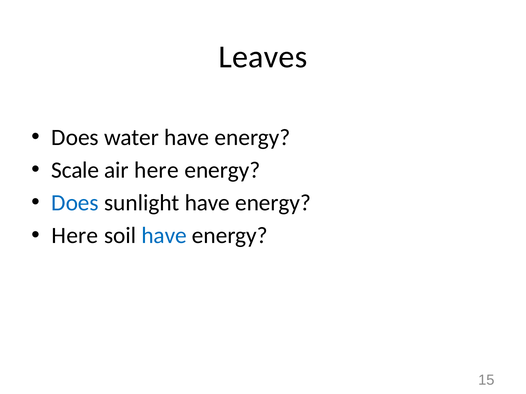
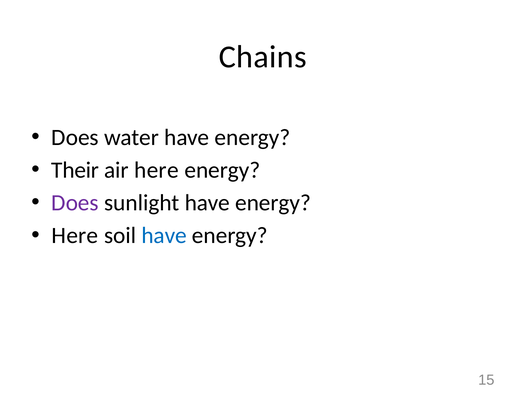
Leaves: Leaves -> Chains
Scale: Scale -> Their
Does at (75, 203) colour: blue -> purple
